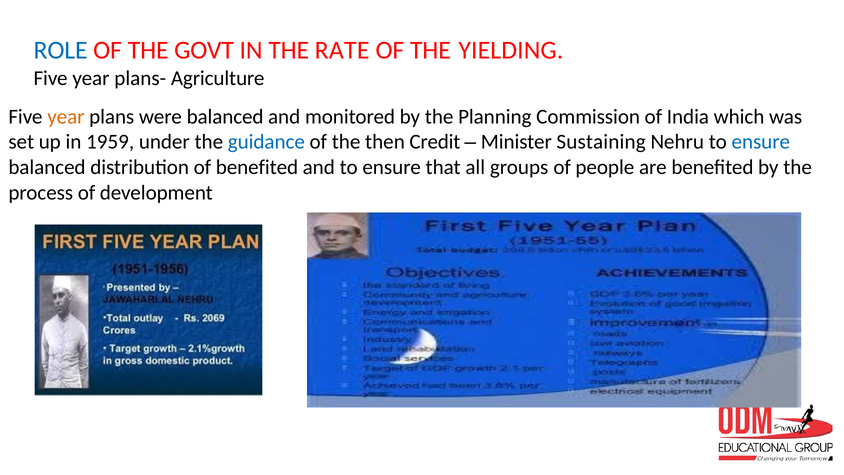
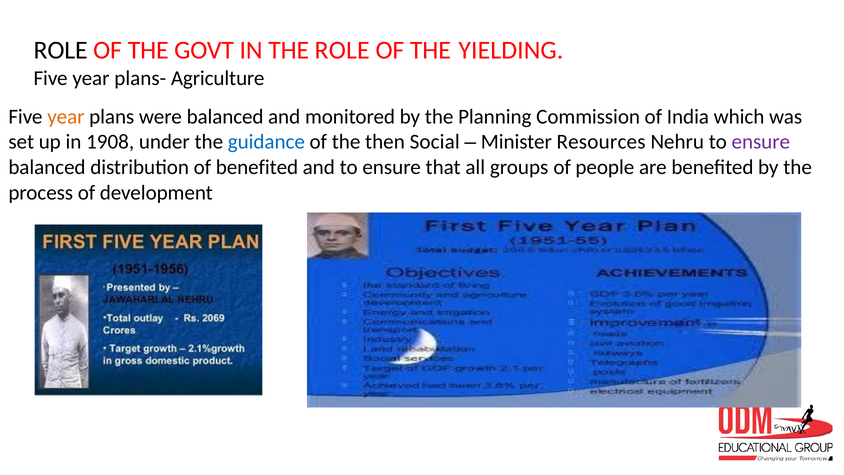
ROLE at (61, 50) colour: blue -> black
THE RATE: RATE -> ROLE
1959: 1959 -> 1908
Credit: Credit -> Social
Sustaining: Sustaining -> Resources
ensure at (761, 142) colour: blue -> purple
